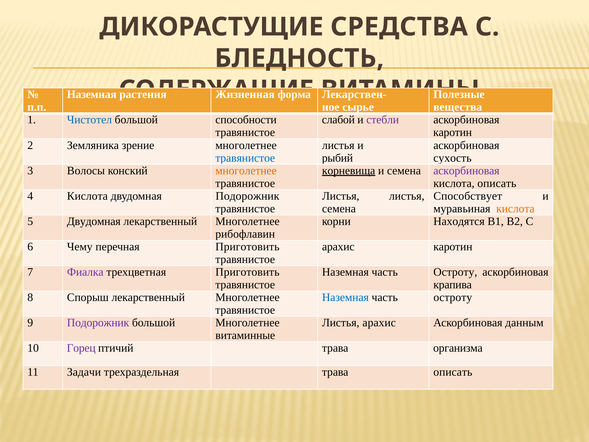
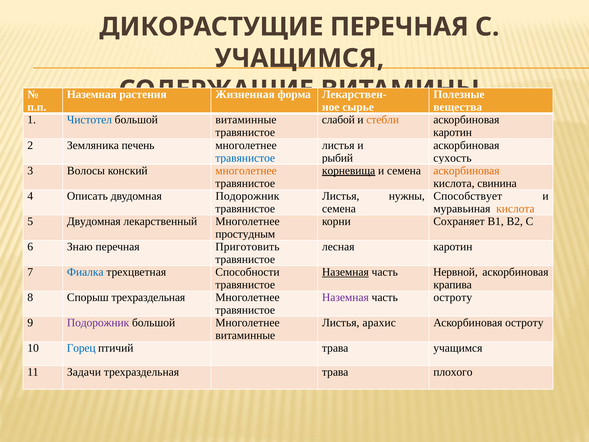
ДИКОРАСТУЩИЕ СРЕДСТВА: СРЕДСТВА -> ПЕРЕЧНАЯ
БЛЕДНОСТЬ at (299, 58): БЛЕДНОСТЬ -> УЧАЩИМСЯ
большой способности: способности -> витаминные
стебли colour: purple -> orange
зрение: зрение -> печень
аскорбиновая at (466, 170) colour: purple -> orange
кислота описать: описать -> свинина
4 Кислота: Кислота -> Описать
Листья листья: листья -> нужны
Находятся: Находятся -> Сохраняет
рибофлавин: рибофлавин -> простудным
Чему: Чему -> Знаю
арахис at (338, 247): арахис -> лесная
Фиалка colour: purple -> blue
трехцветная Приготовить: Приготовить -> Способности
Наземная at (345, 272) underline: none -> present
Остроту at (455, 272): Остроту -> Нервной
Спорыш лекарственный: лекарственный -> трехраздельная
Наземная at (345, 297) colour: blue -> purple
Аскорбиновая данным: данным -> остроту
Горец colour: purple -> blue
трава организма: организма -> учащимся
трава описать: описать -> плохого
